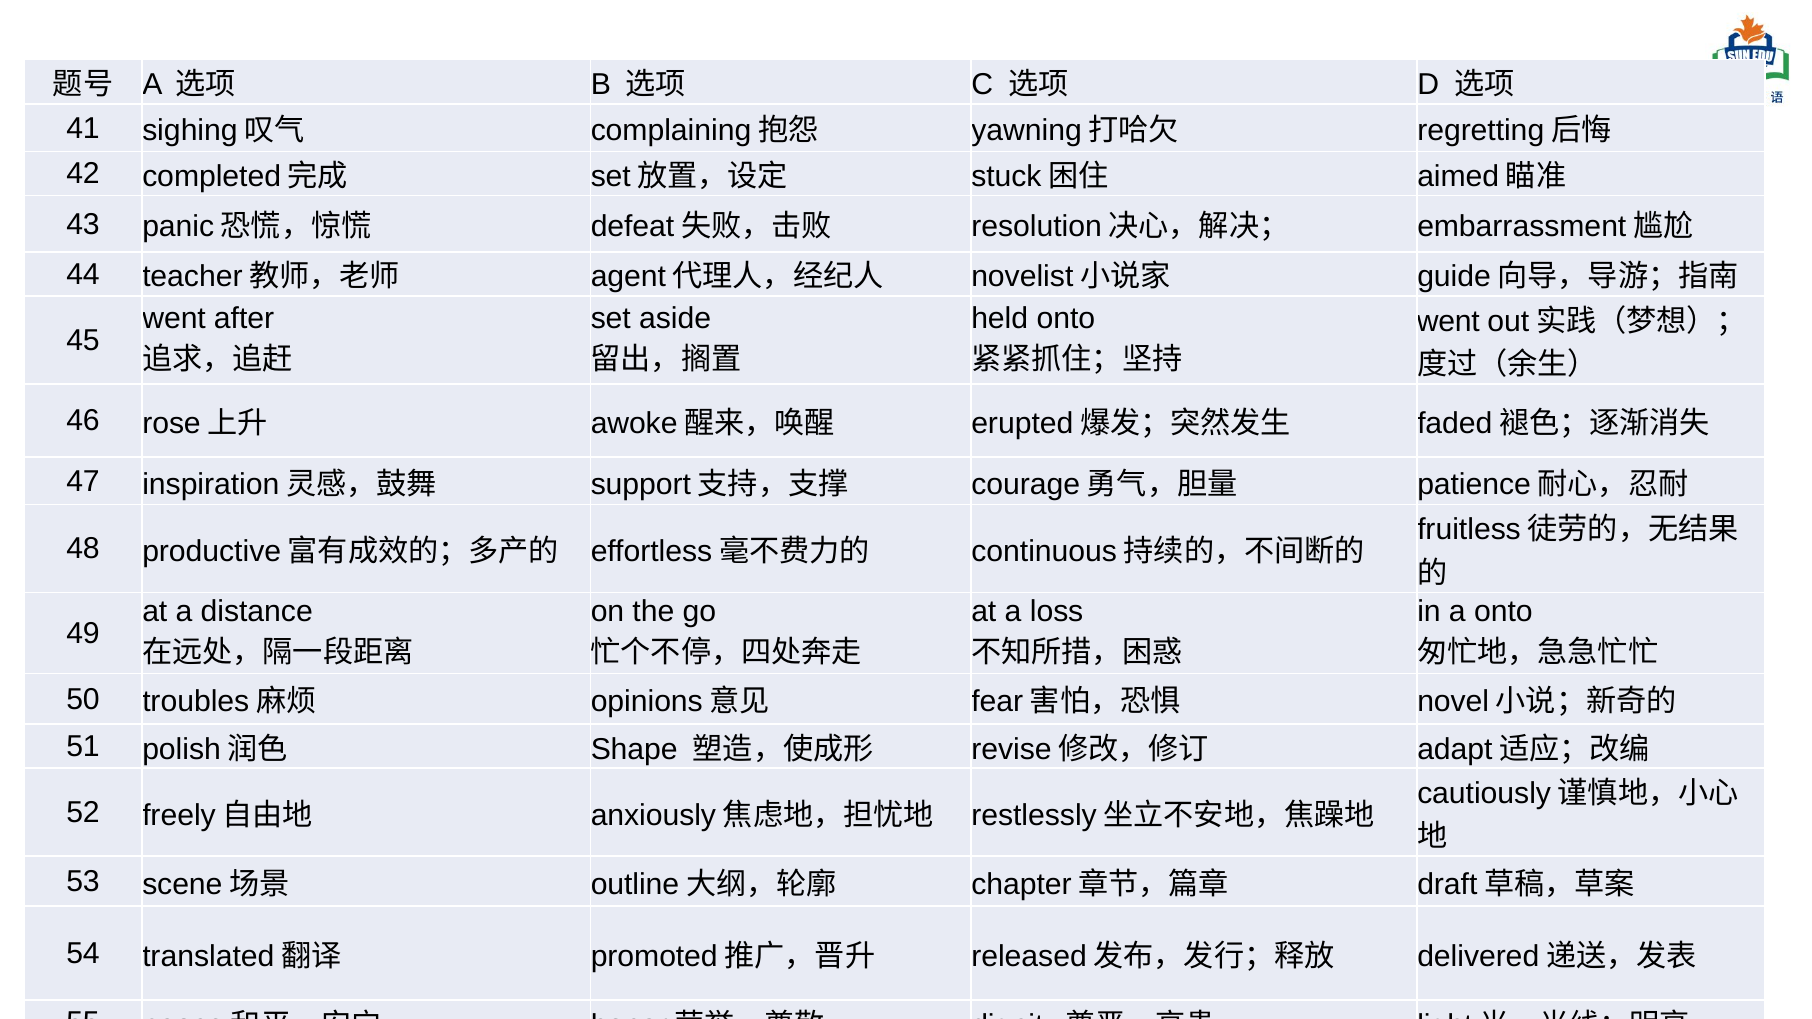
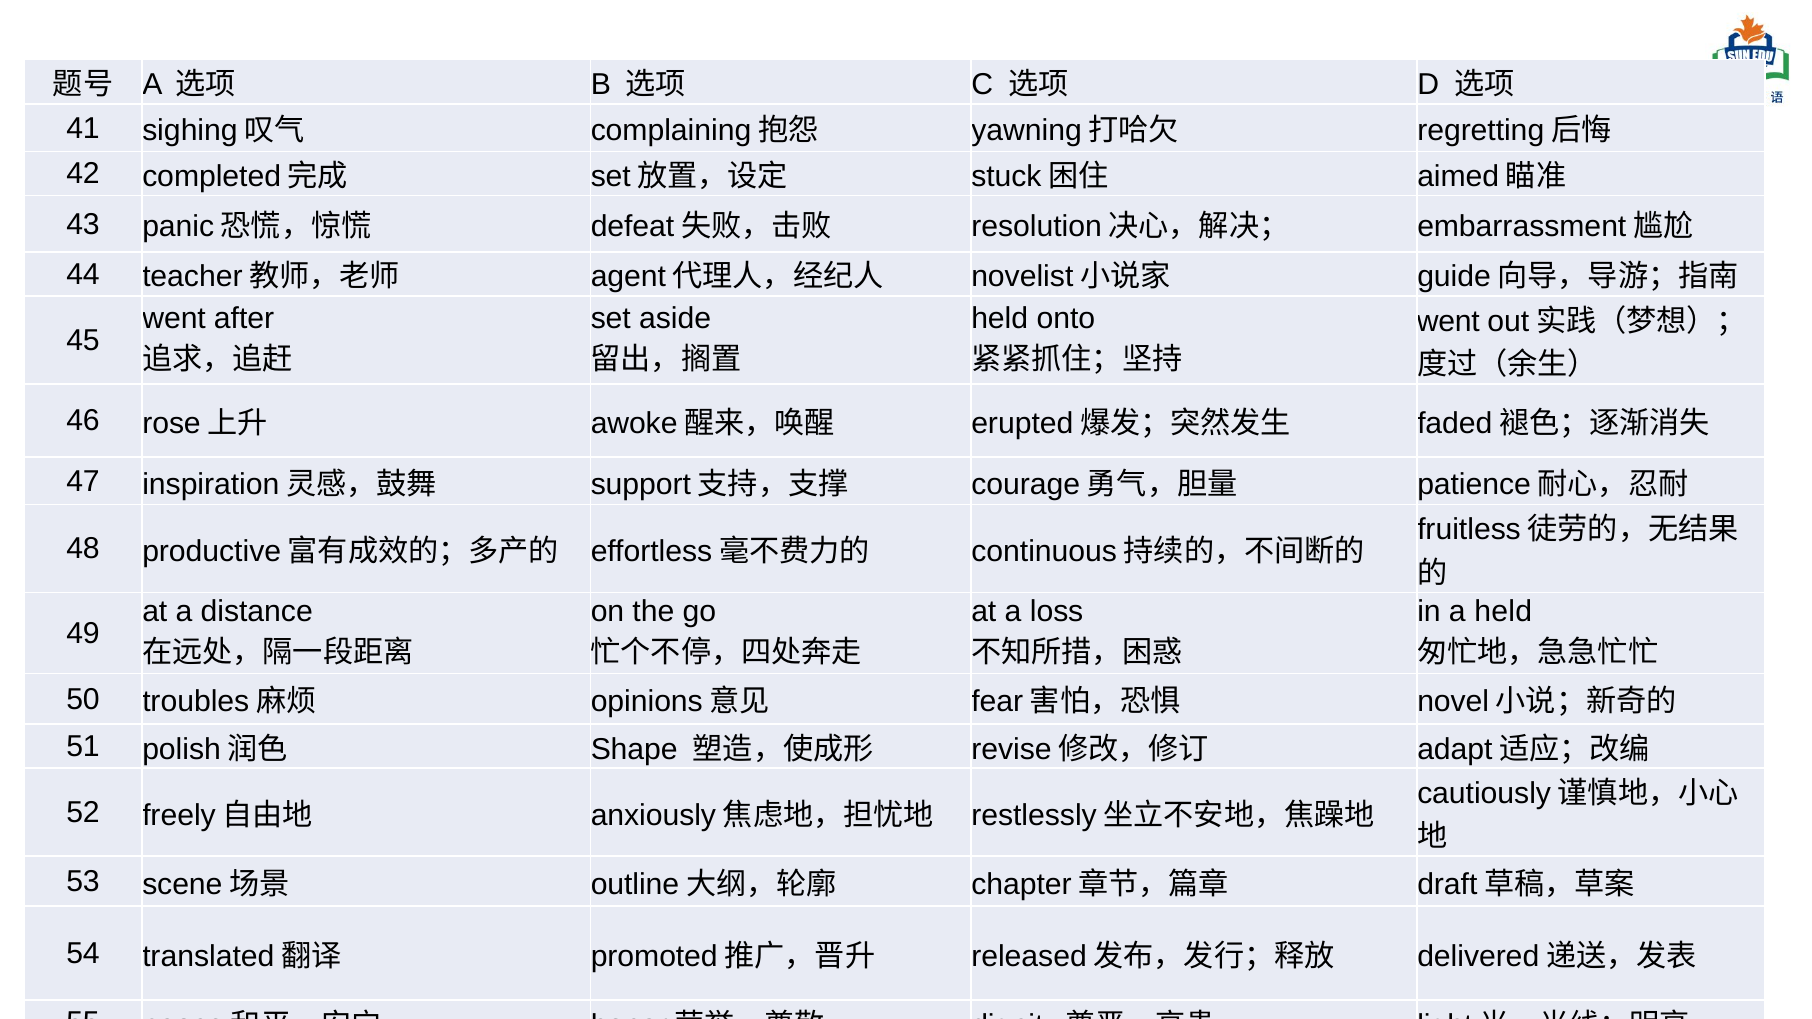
a onto: onto -> held
